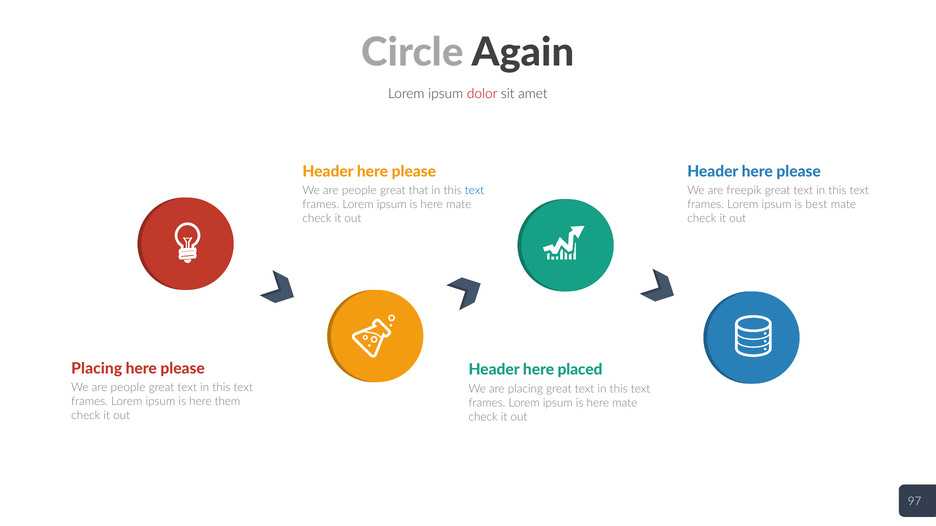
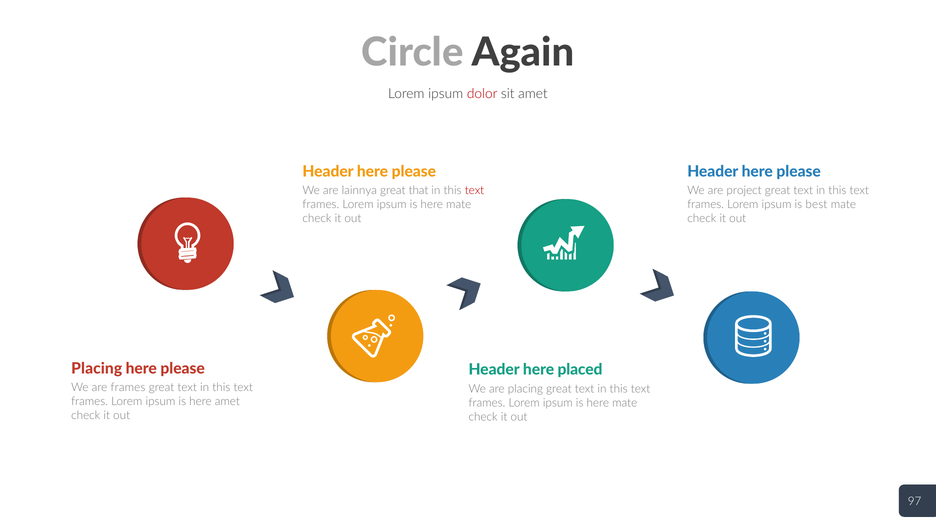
people at (359, 191): people -> lainnya
text at (475, 191) colour: blue -> red
freepik: freepik -> project
people at (128, 388): people -> frames
here them: them -> amet
